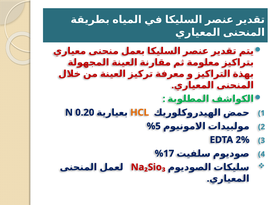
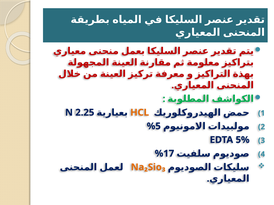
0.20: 0.20 -> 2.25
2%: 2% -> 5%
Na₂Sio₃ colour: red -> orange
